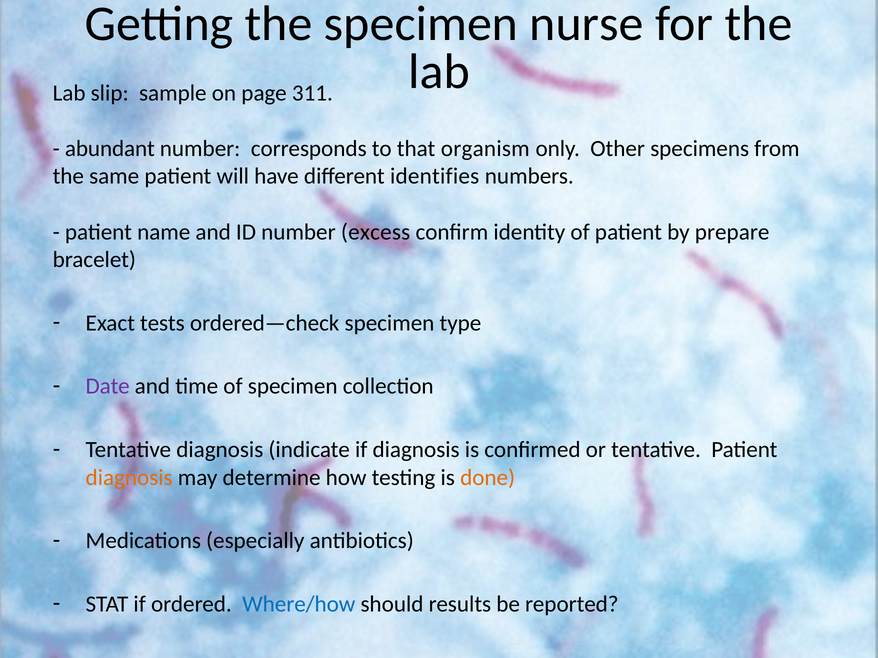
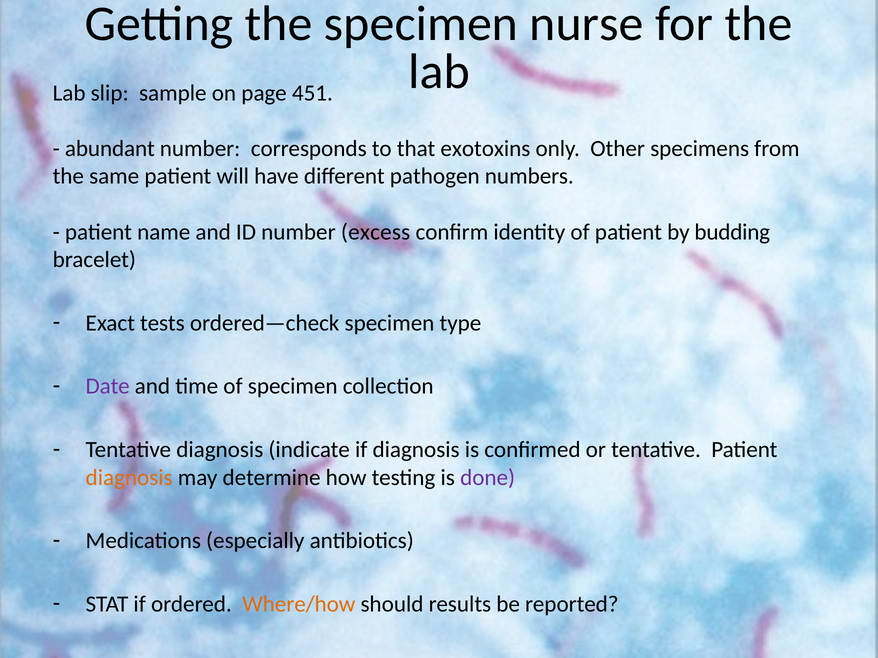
311: 311 -> 451
organism: organism -> exotoxins
identifies: identifies -> pathogen
prepare: prepare -> budding
done colour: orange -> purple
Where/how colour: blue -> orange
